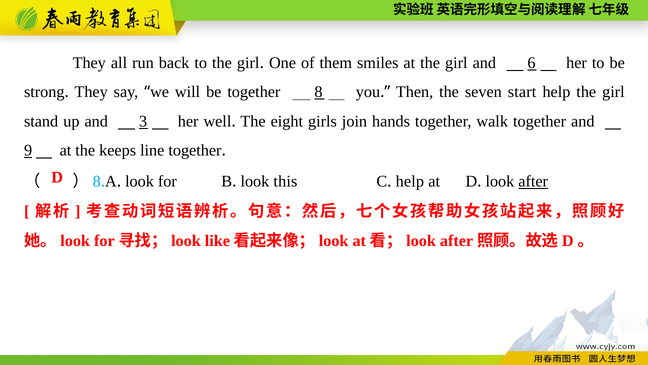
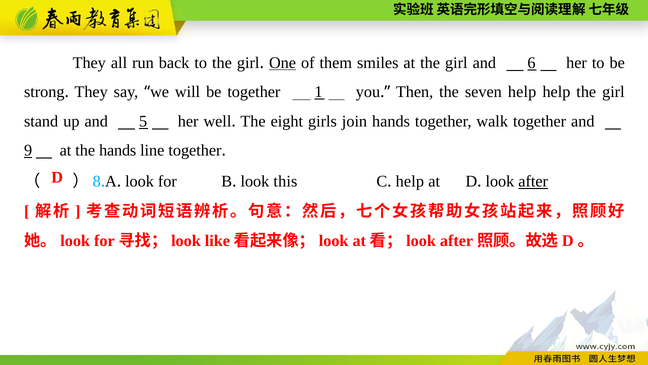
One underline: none -> present
8: 8 -> 1
seven start: start -> help
3: 3 -> 5
the keeps: keeps -> hands
